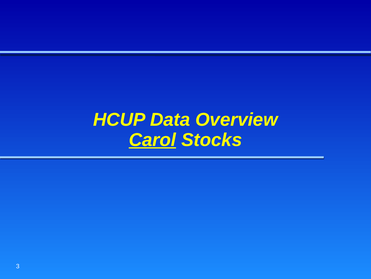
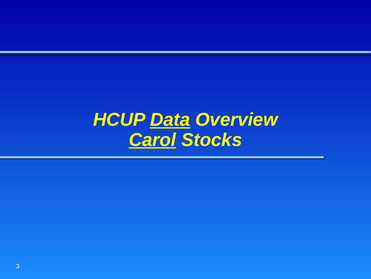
Data underline: none -> present
